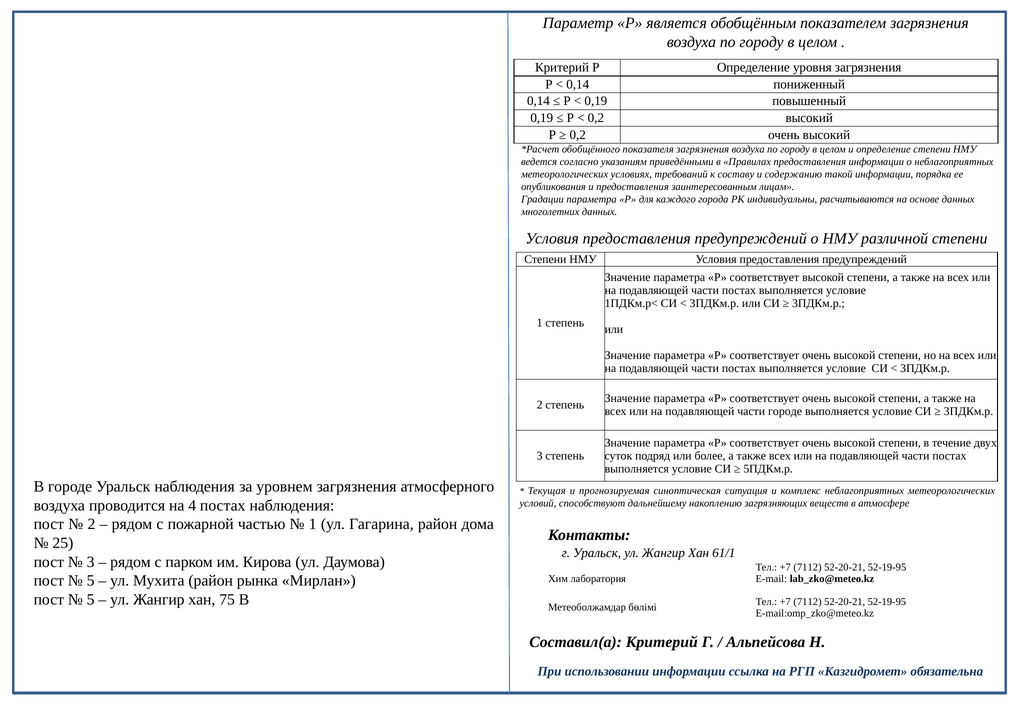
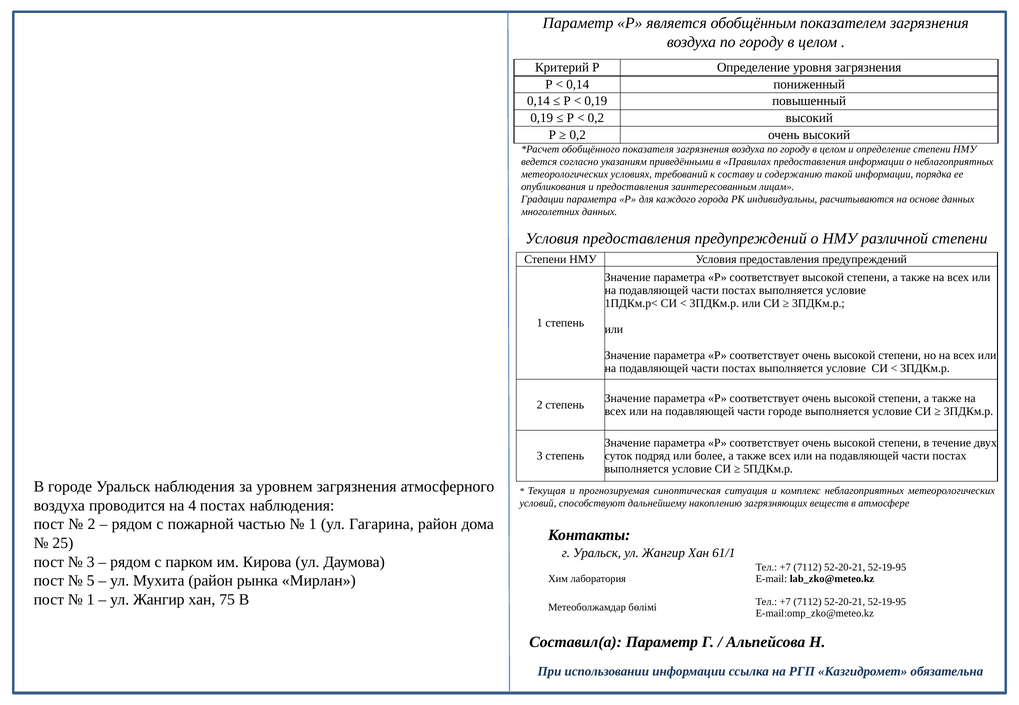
5 at (91, 600): 5 -> 1
Составил(а Критерий: Критерий -> Параметр
